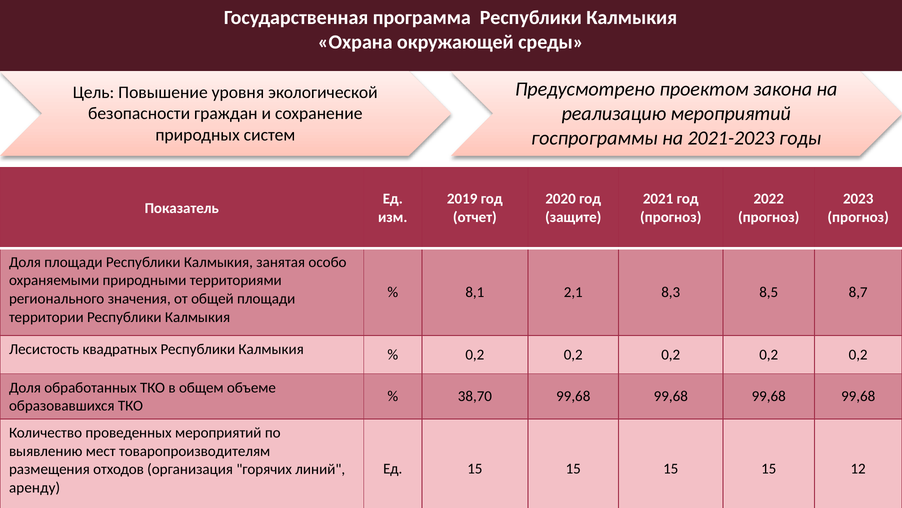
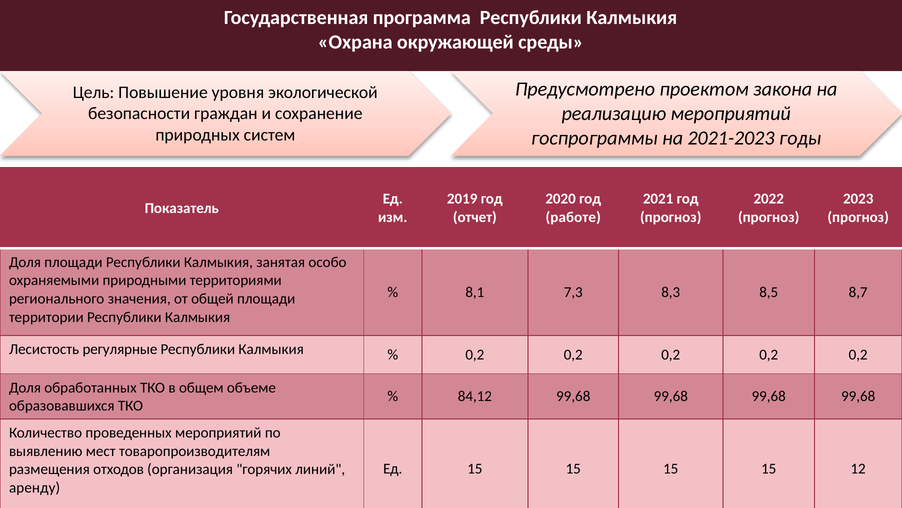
защите: защите -> работе
2,1: 2,1 -> 7,3
квадратных: квадратных -> регулярные
38,70: 38,70 -> 84,12
